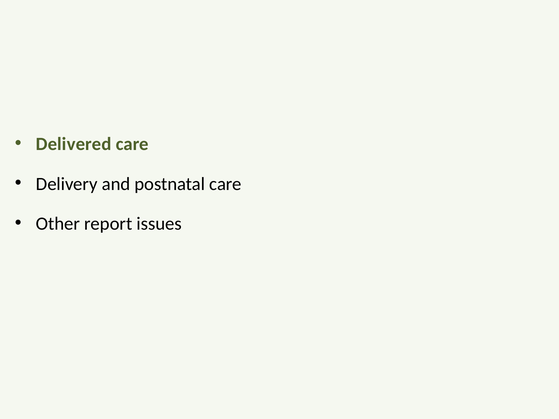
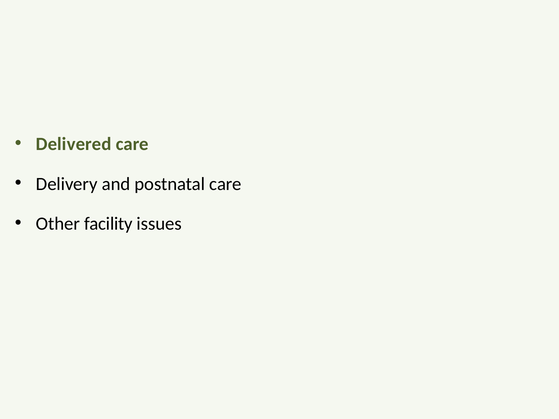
report: report -> facility
